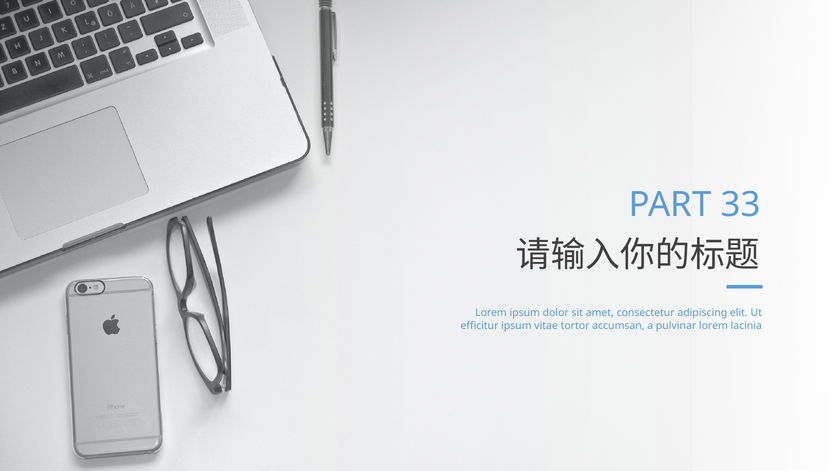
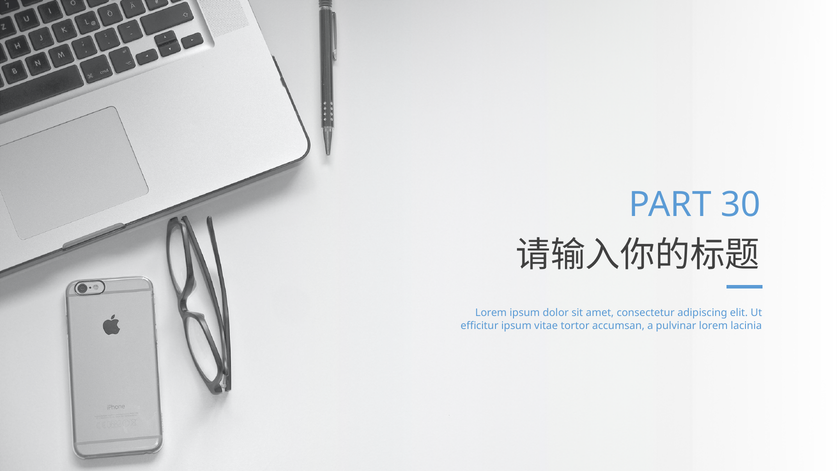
33: 33 -> 30
